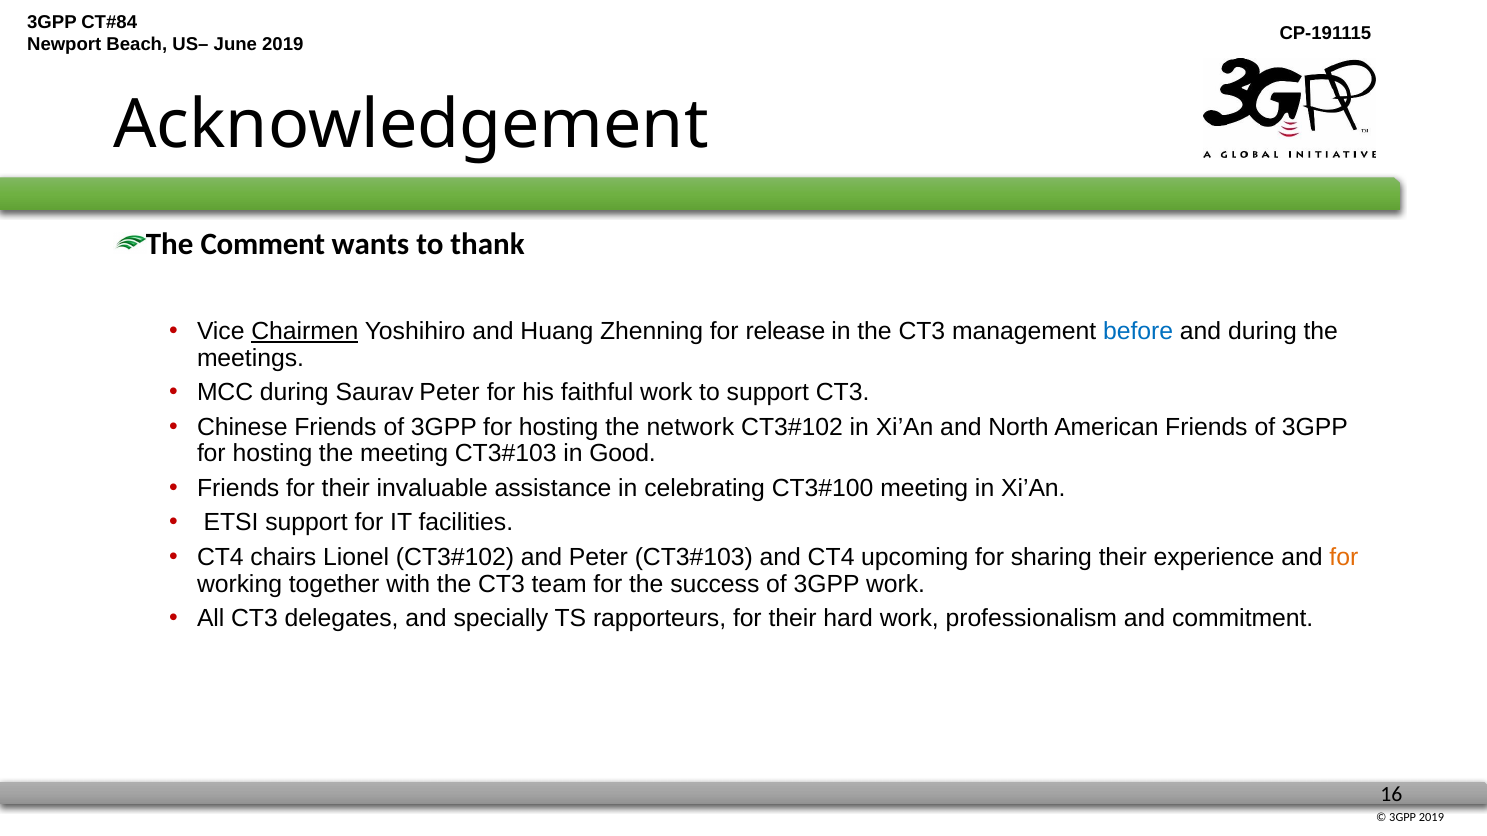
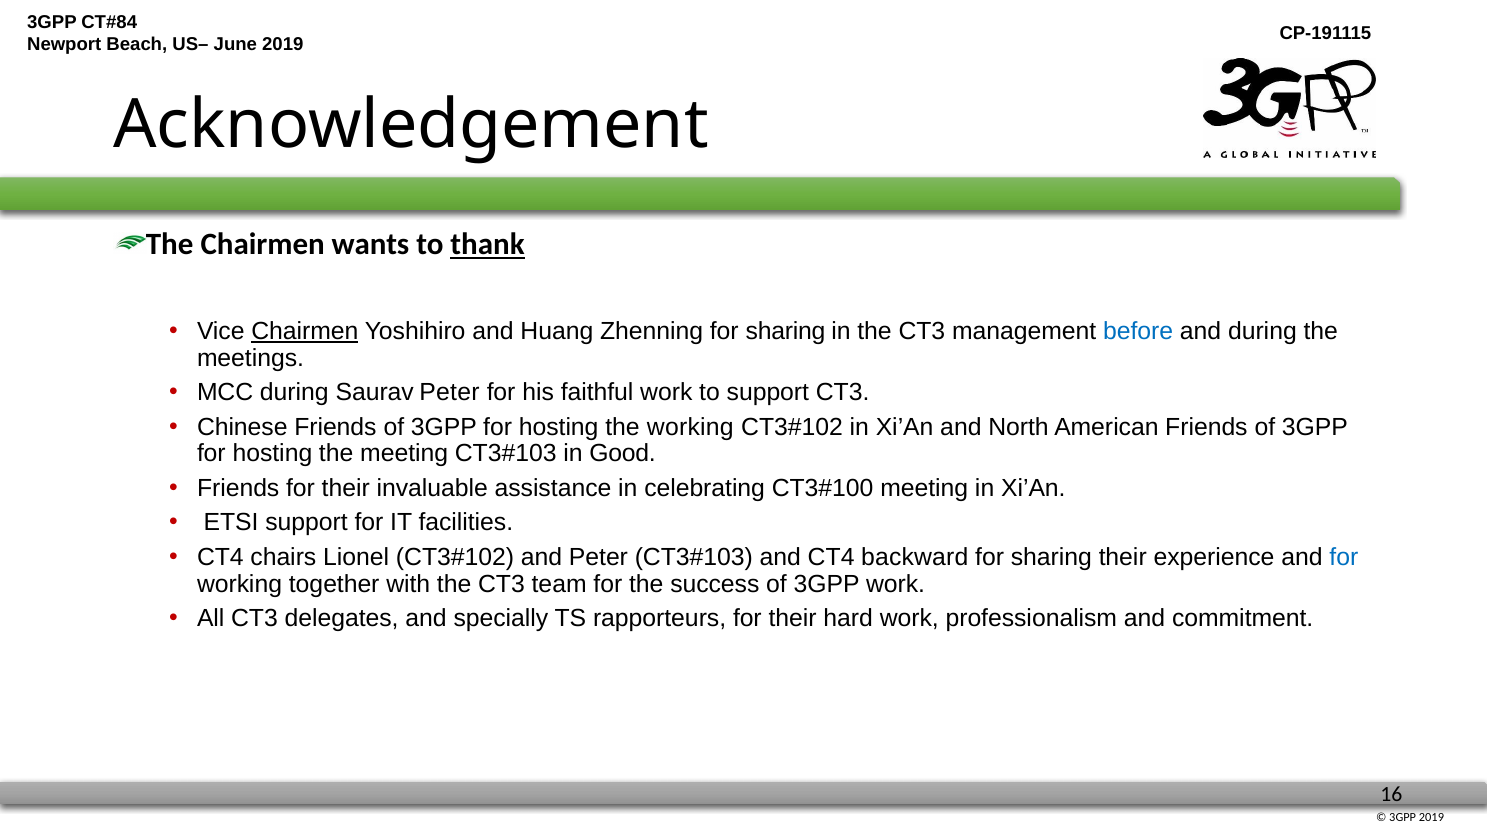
The Comment: Comment -> Chairmen
thank underline: none -> present
Zhenning for release: release -> sharing
the network: network -> working
upcoming: upcoming -> backward
for at (1344, 557) colour: orange -> blue
